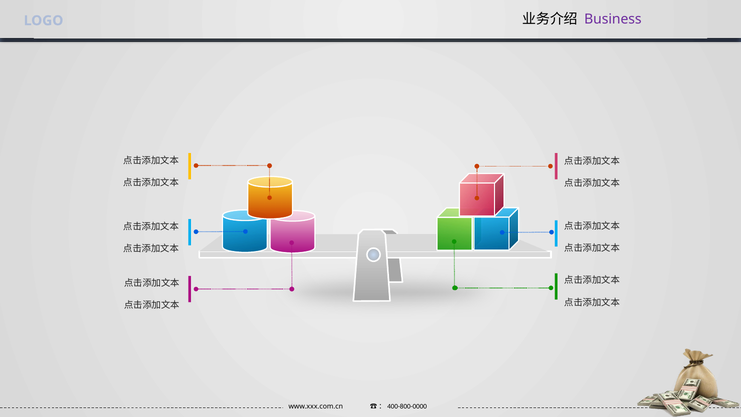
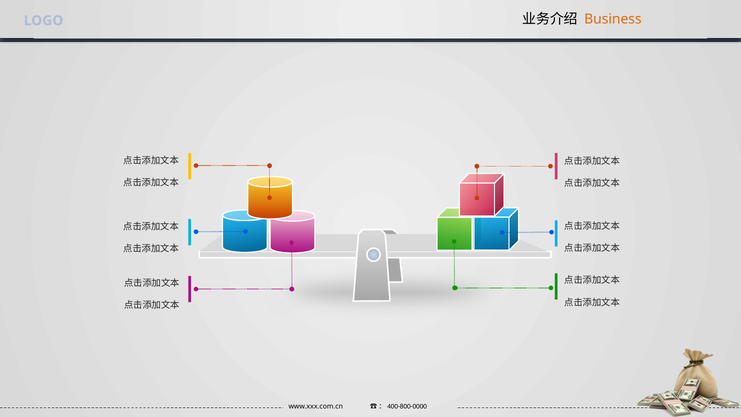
Business colour: purple -> orange
